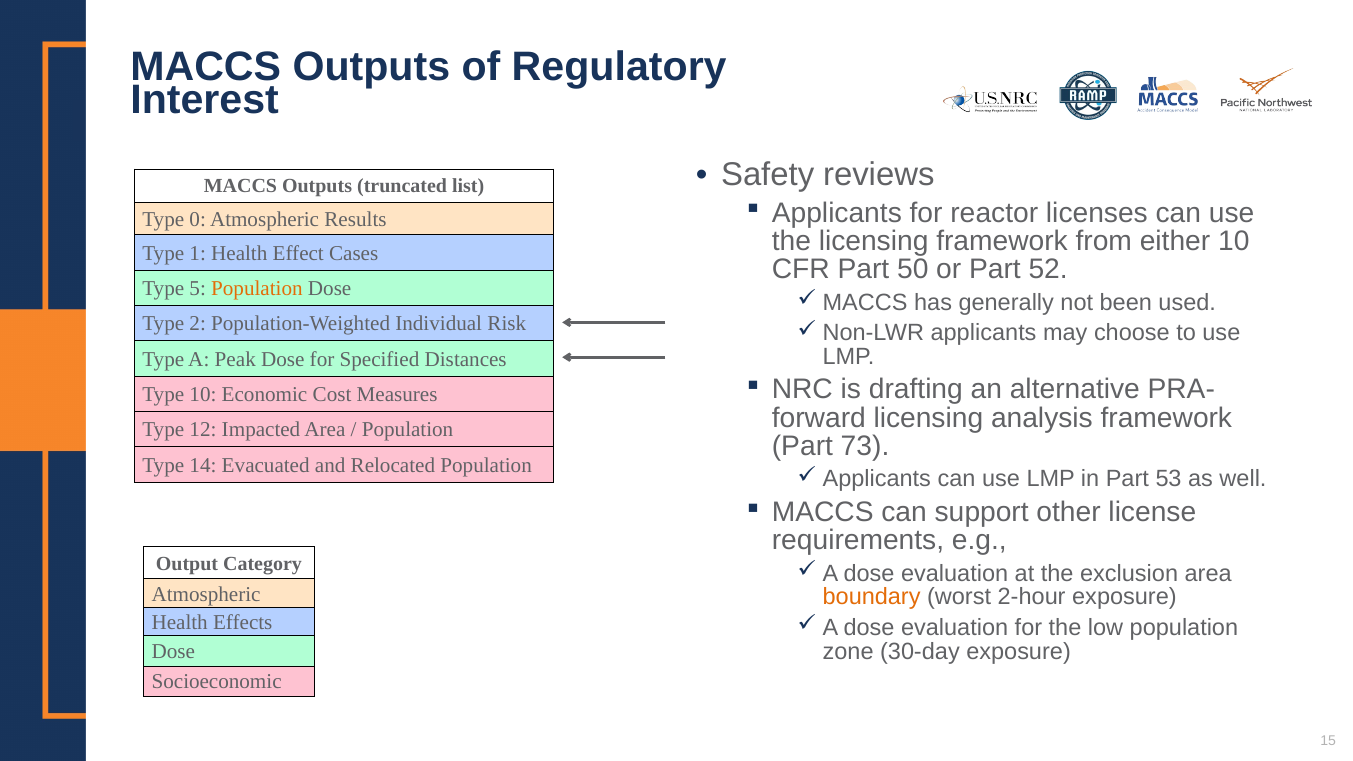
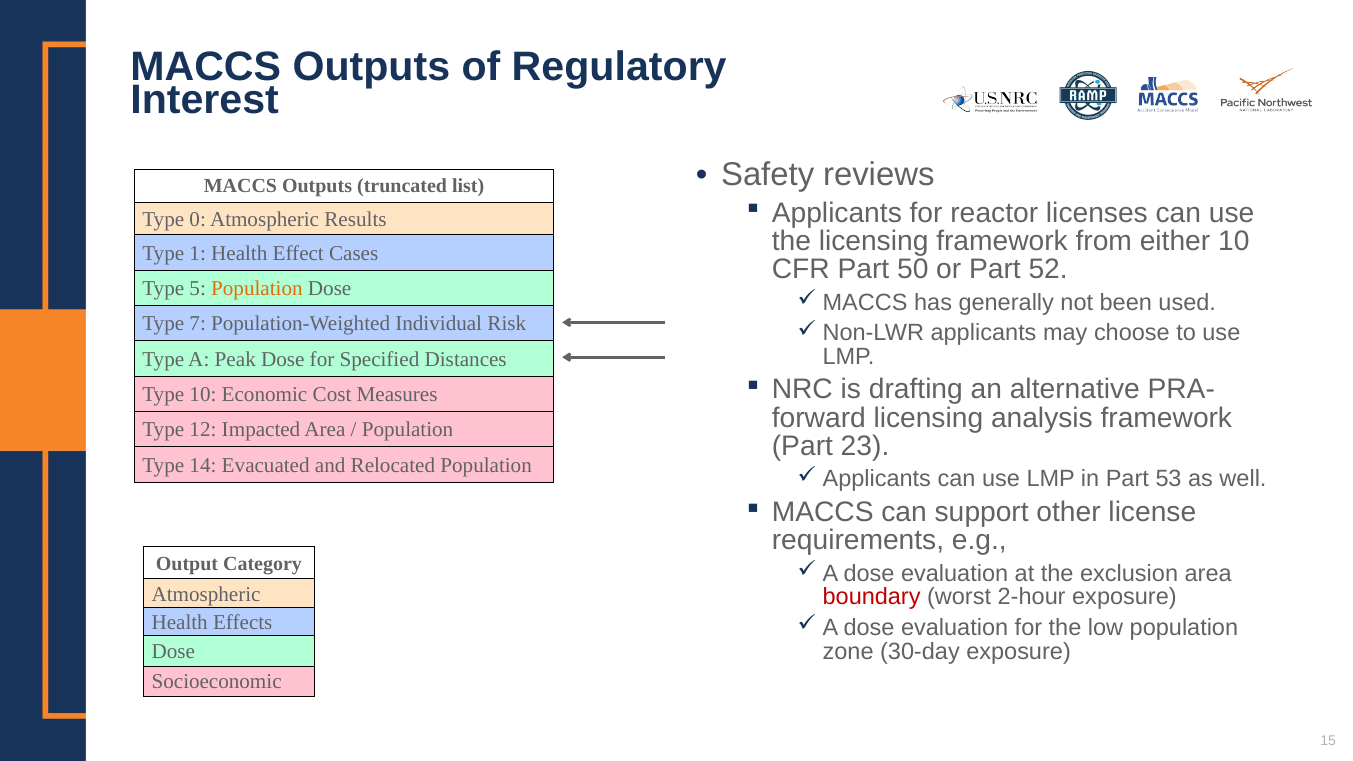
2: 2 -> 7
73: 73 -> 23
boundary colour: orange -> red
